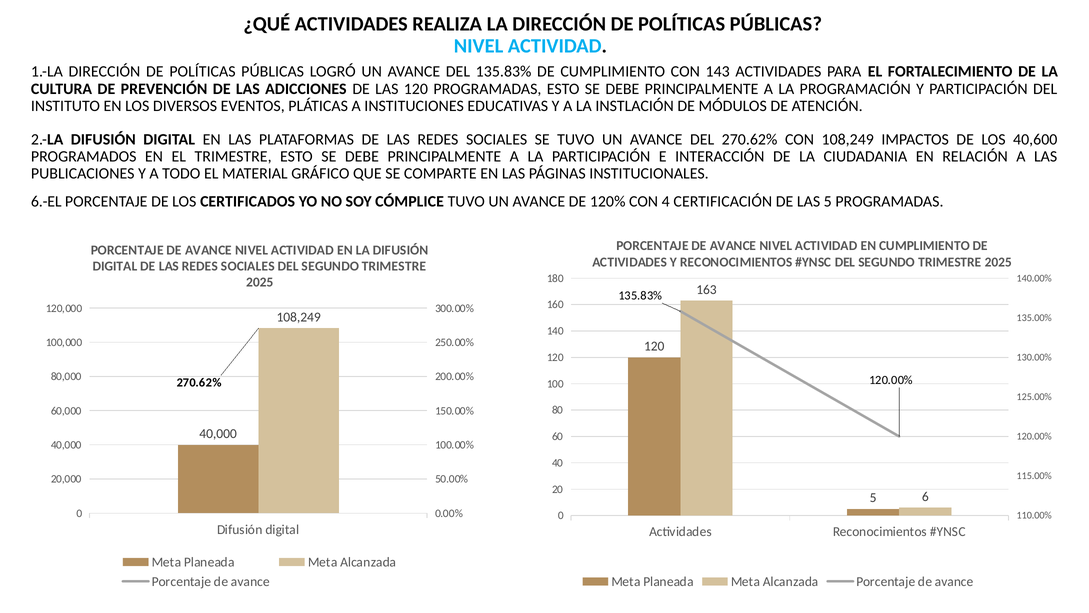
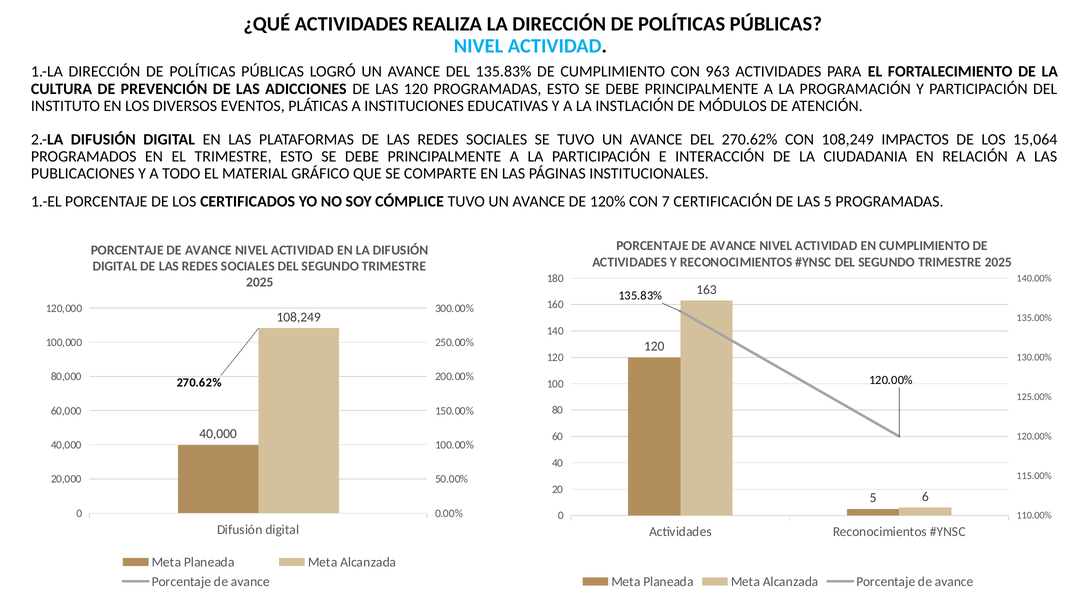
143: 143 -> 963
40,600: 40,600 -> 15,064
6.-EL: 6.-EL -> 1.-EL
4: 4 -> 7
